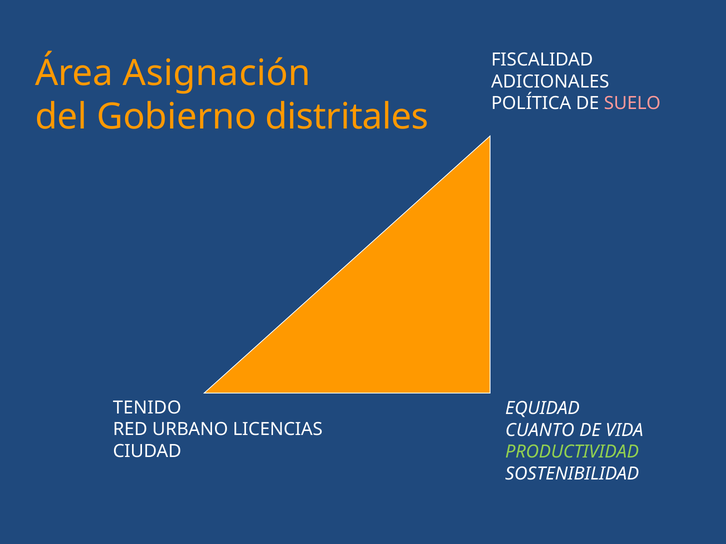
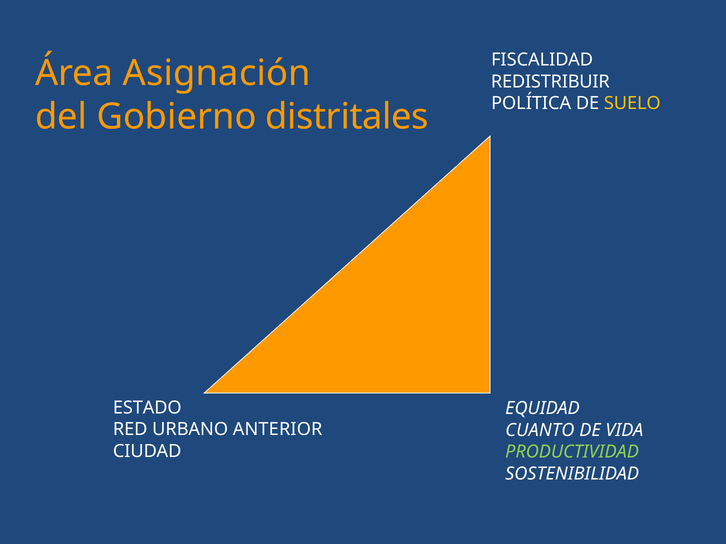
ADICIONALES: ADICIONALES -> REDISTRIBUIR
SUELO colour: pink -> yellow
TENIDO: TENIDO -> ESTADO
LICENCIAS: LICENCIAS -> ANTERIOR
